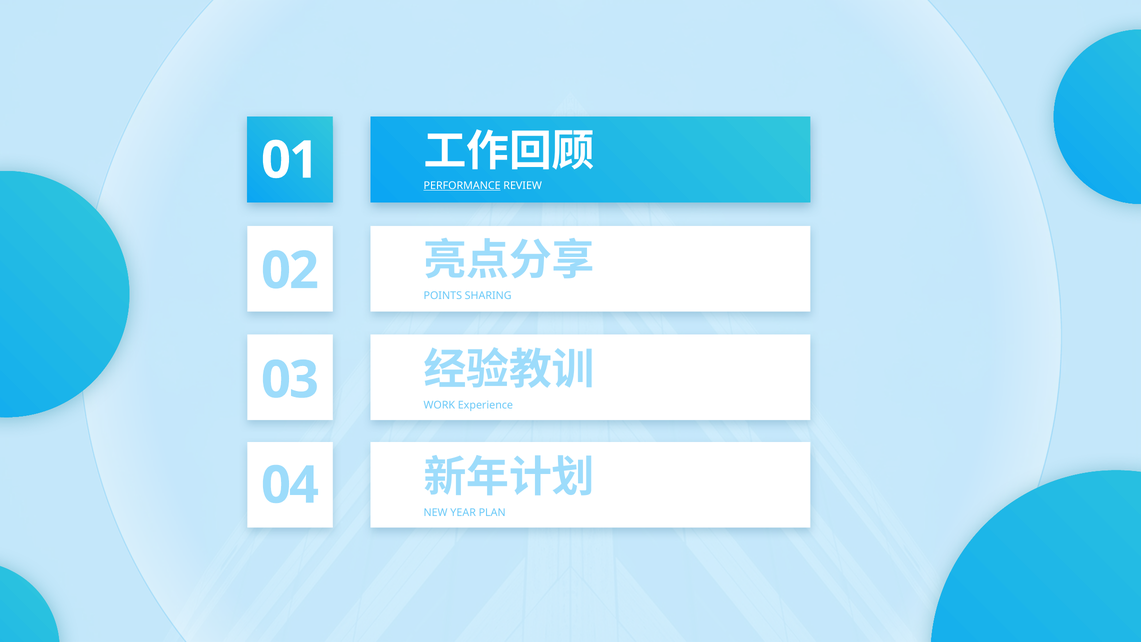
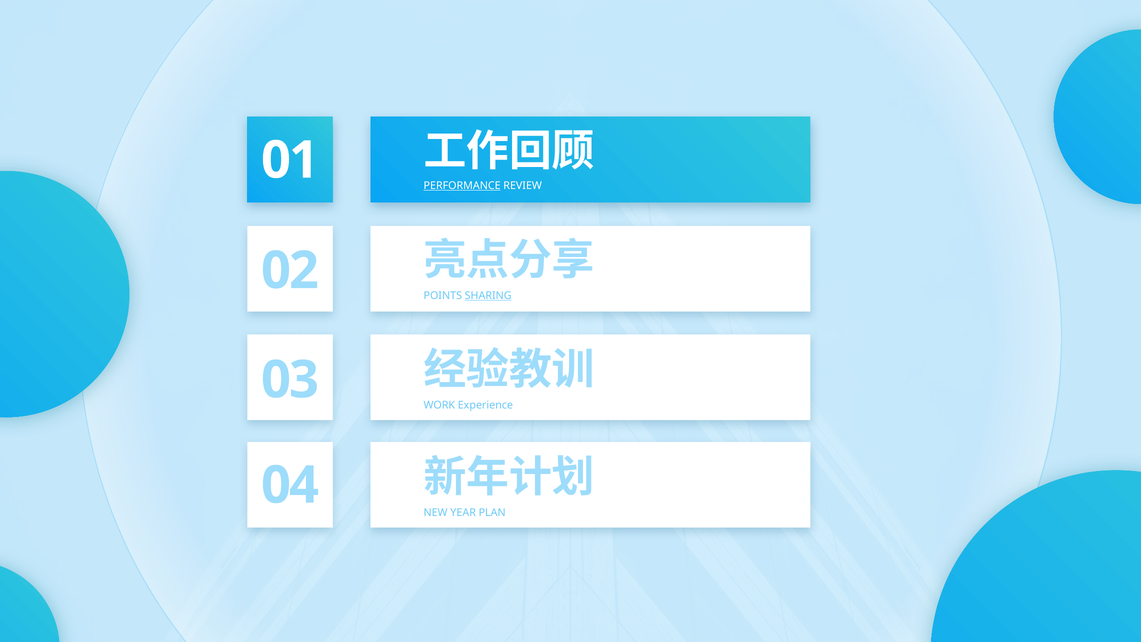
SHARING underline: none -> present
